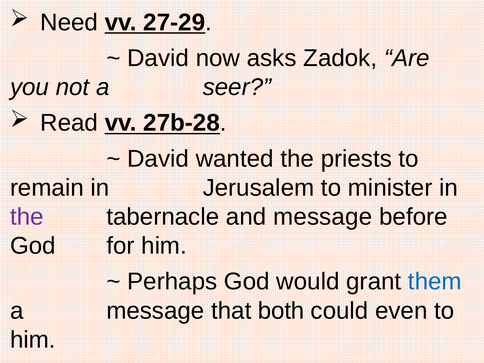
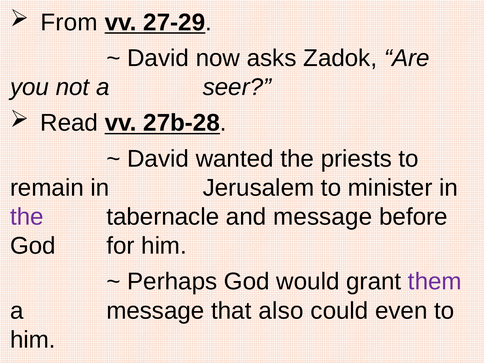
Need: Need -> From
them colour: blue -> purple
both: both -> also
